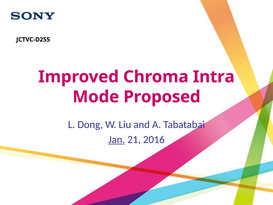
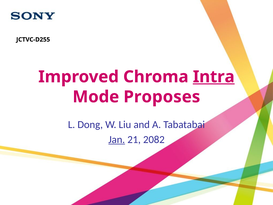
Intra underline: none -> present
Proposed: Proposed -> Proposes
2016: 2016 -> 2082
